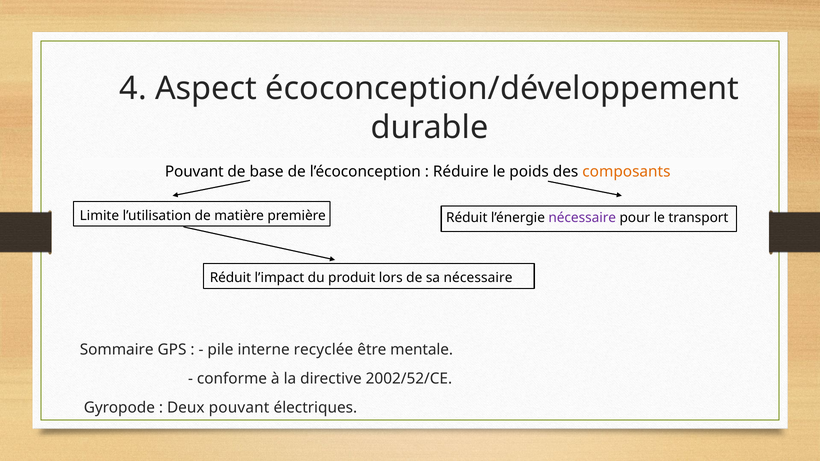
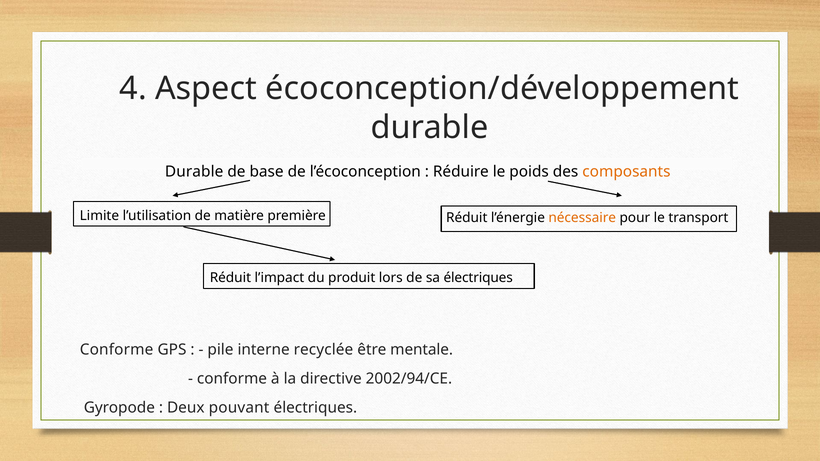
Pouvant at (194, 172): Pouvant -> Durable
nécessaire at (582, 218) colour: purple -> orange
sa nécessaire: nécessaire -> électriques
Sommaire at (117, 350): Sommaire -> Conforme
2002/52/CE: 2002/52/CE -> 2002/94/CE
